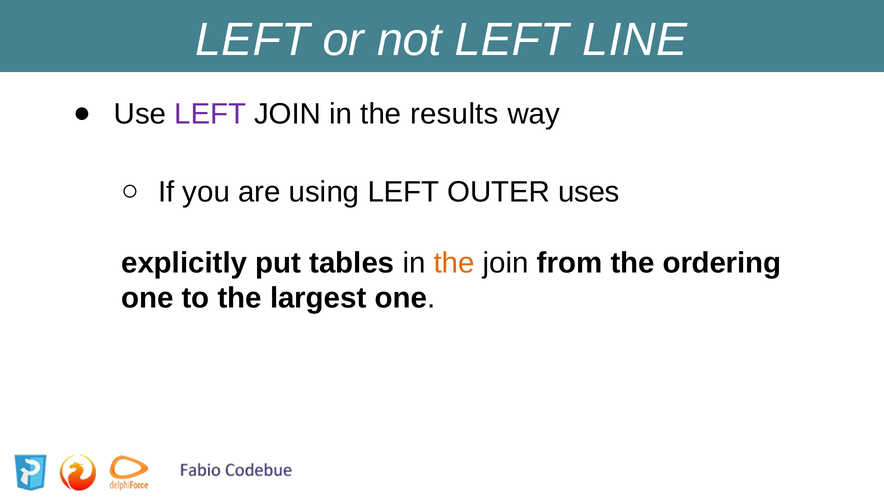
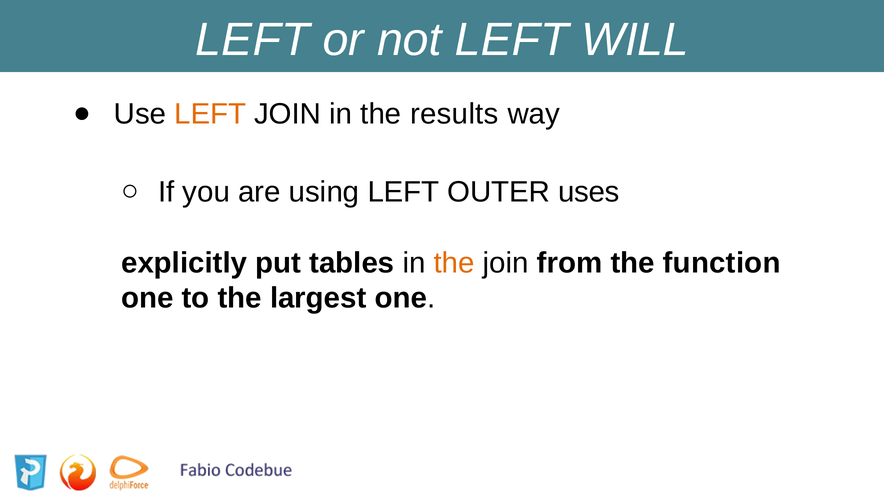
LINE: LINE -> WILL
LEFT at (210, 114) colour: purple -> orange
ordering: ordering -> function
